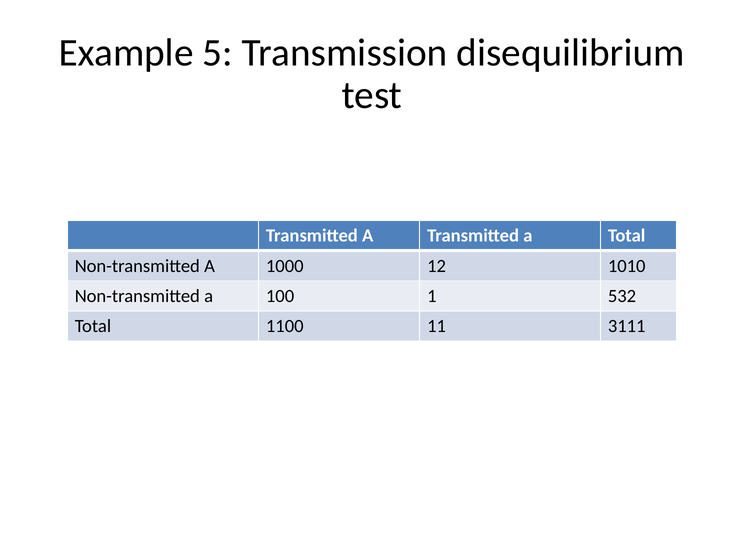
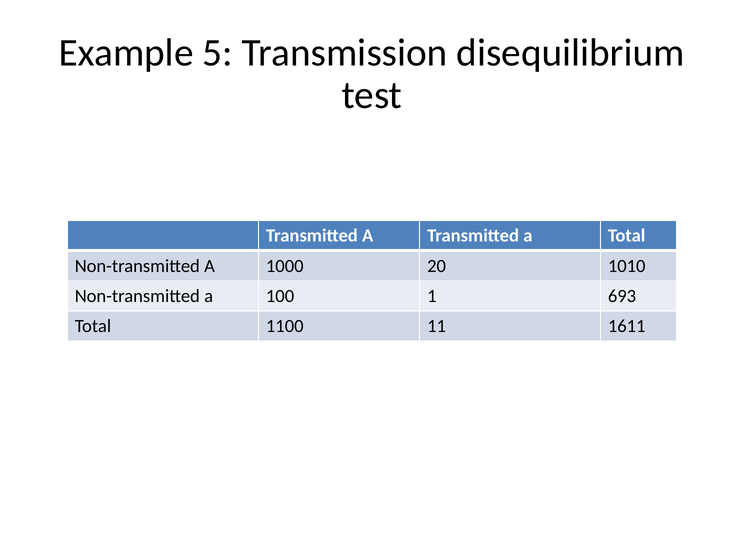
12: 12 -> 20
532: 532 -> 693
3111: 3111 -> 1611
